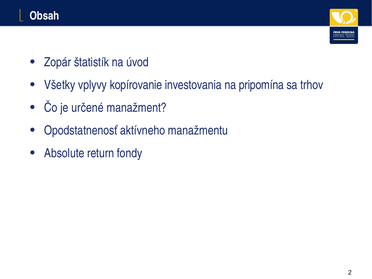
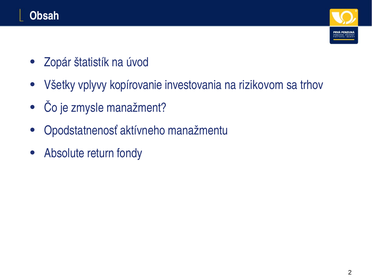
pripomína: pripomína -> rizikovom
určené: určené -> zmysle
